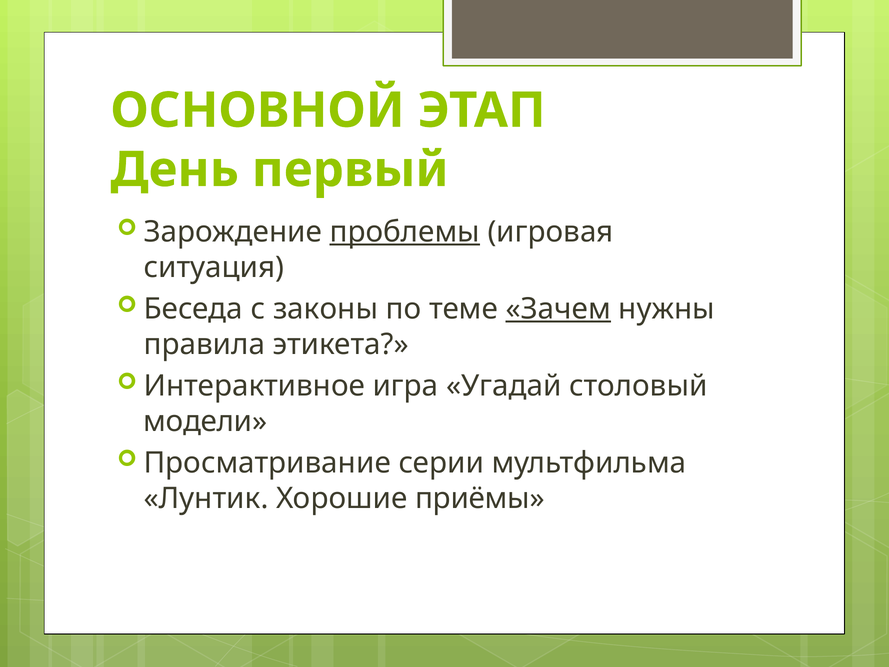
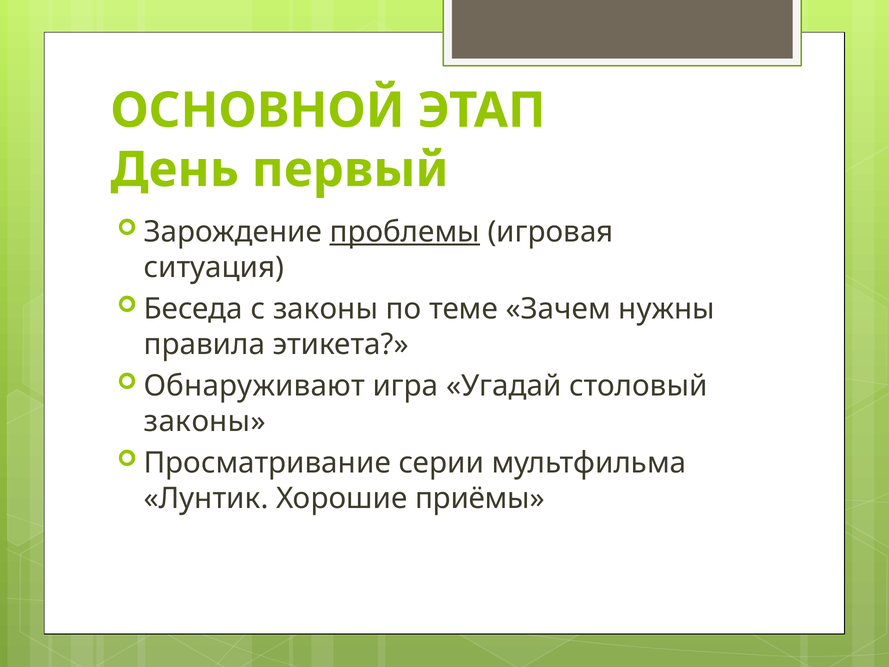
Зачем underline: present -> none
Интерактивное: Интерактивное -> Обнаруживают
модели at (205, 421): модели -> законы
